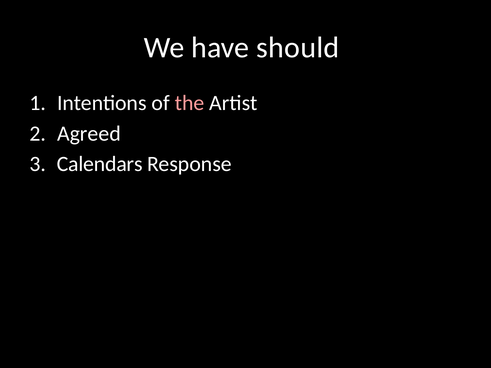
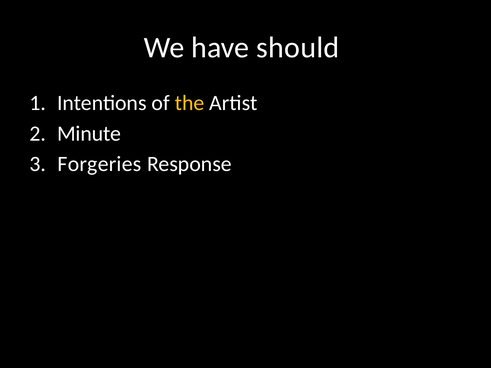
the colour: pink -> yellow
Agreed: Agreed -> Minute
Calendars: Calendars -> Forgeries
